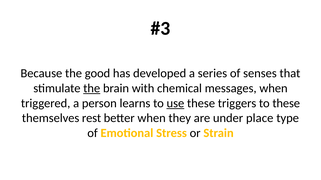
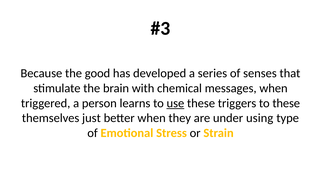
the at (92, 88) underline: present -> none
rest: rest -> just
place: place -> using
